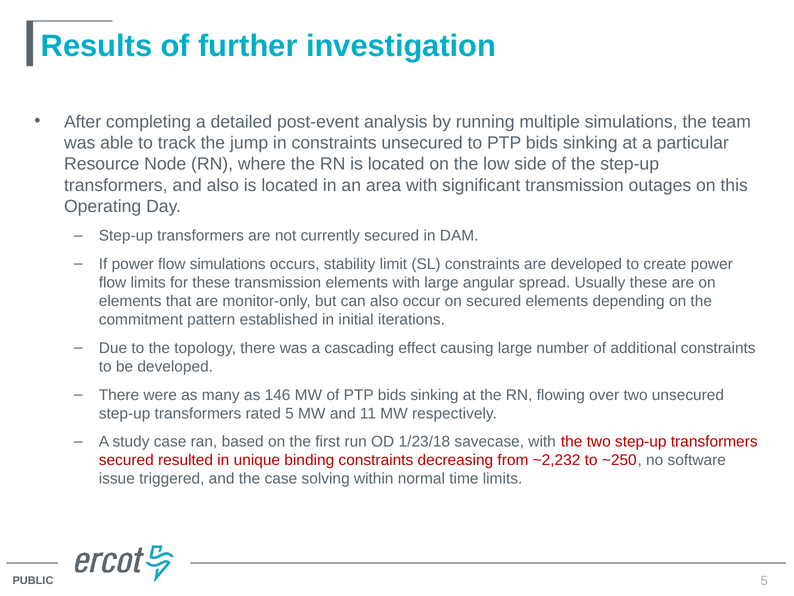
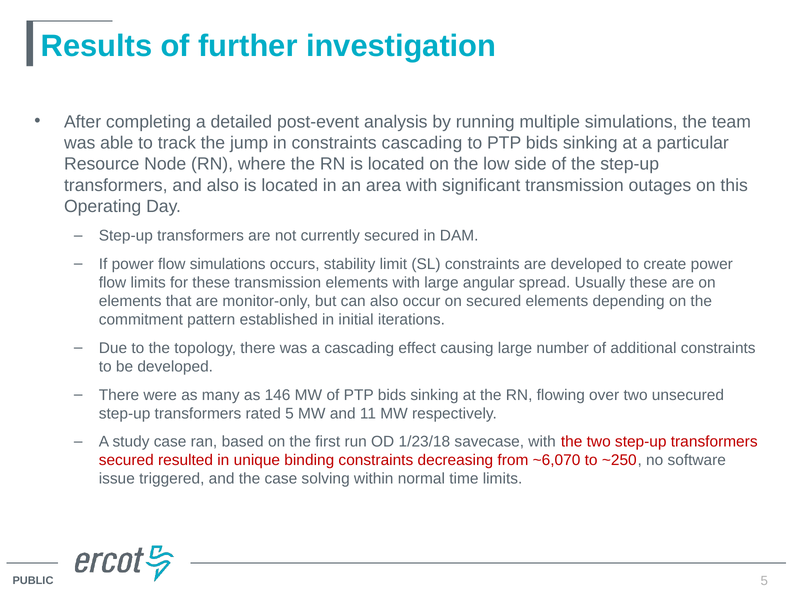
constraints unsecured: unsecured -> cascading
~2,232: ~2,232 -> ~6,070
